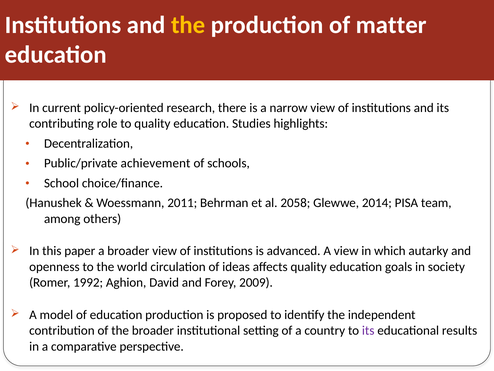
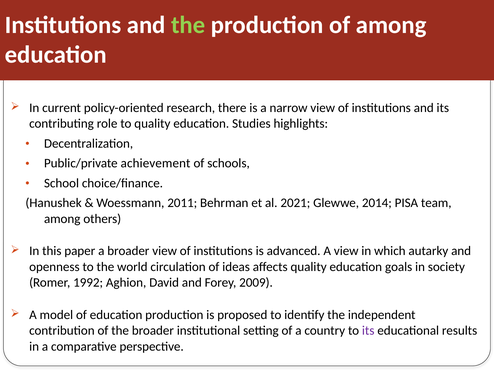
the at (188, 25) colour: yellow -> light green
of matter: matter -> among
2058: 2058 -> 2021
